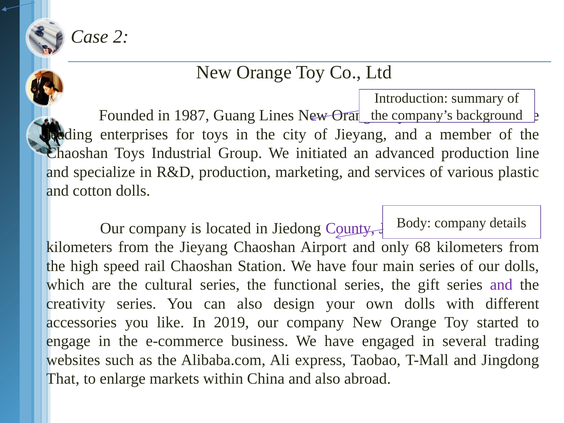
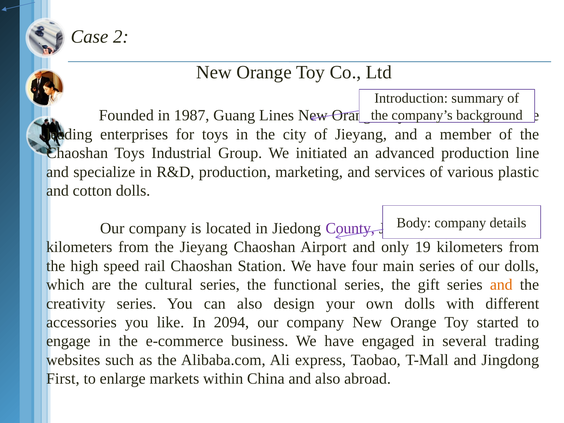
68: 68 -> 19
and at (501, 285) colour: purple -> orange
2019: 2019 -> 2094
That: That -> First
